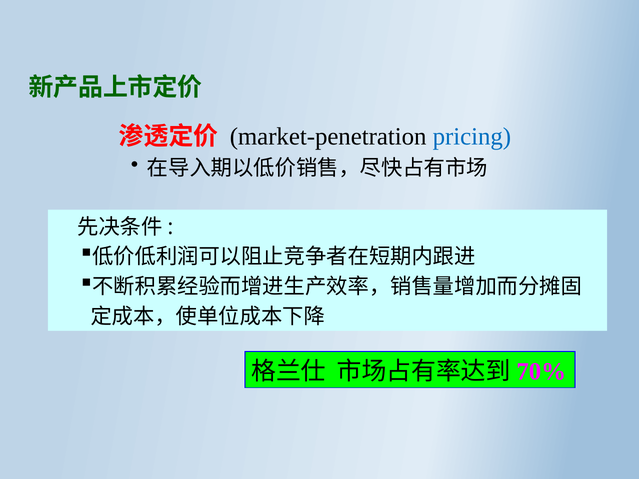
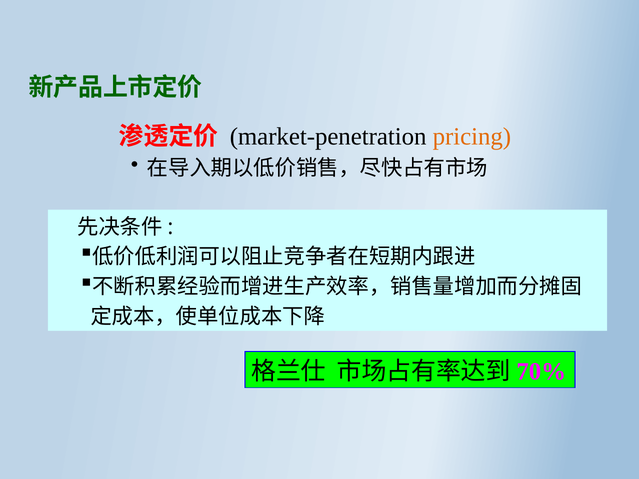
pricing colour: blue -> orange
